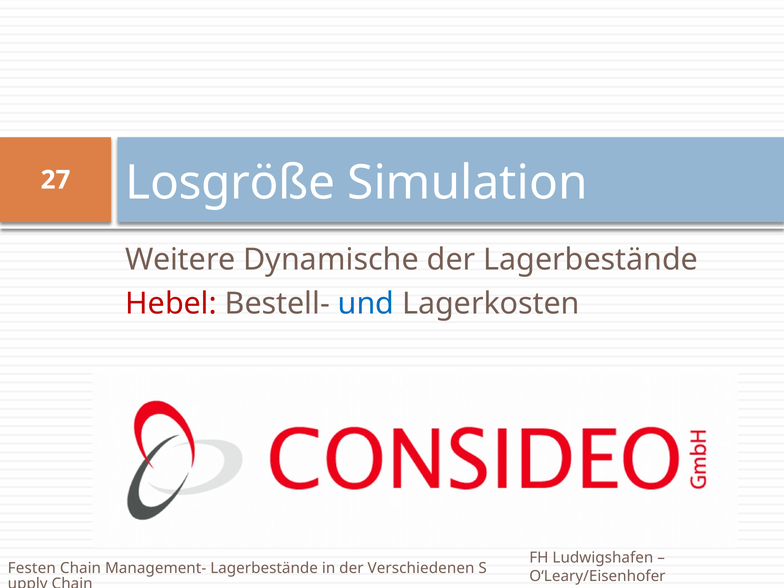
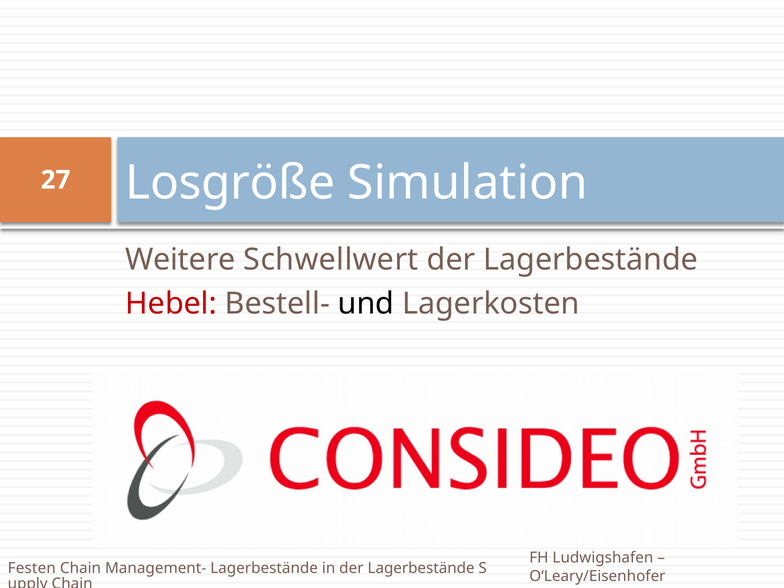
Dynamische: Dynamische -> Schwellwert
und colour: blue -> black
in der Verschiedenen: Verschiedenen -> Lagerbestände
